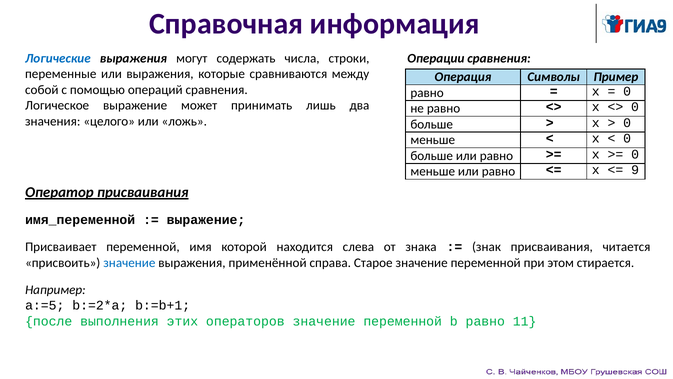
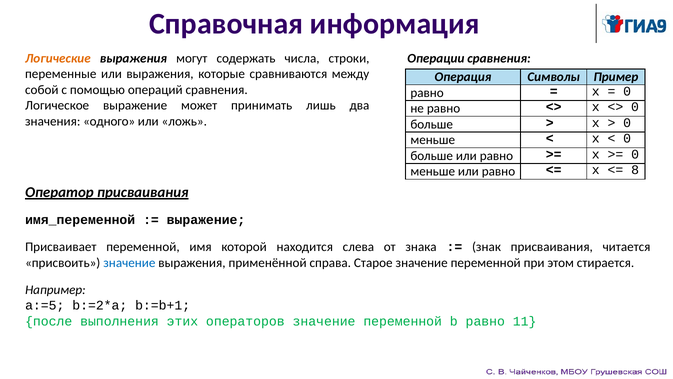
Логические colour: blue -> orange
целого: целого -> одного
9: 9 -> 8
